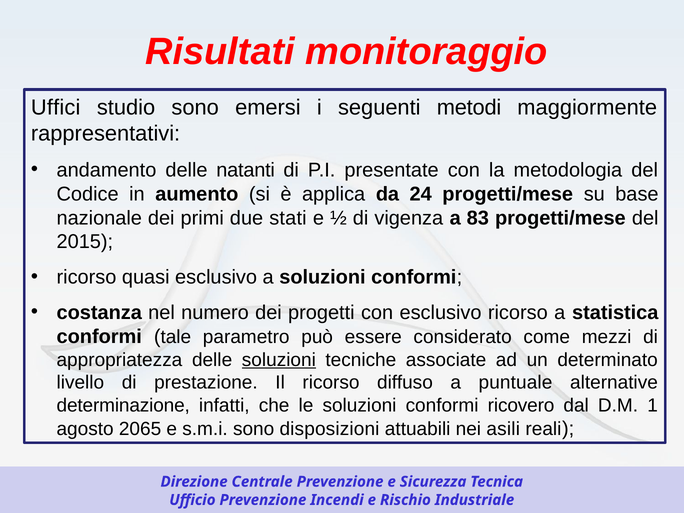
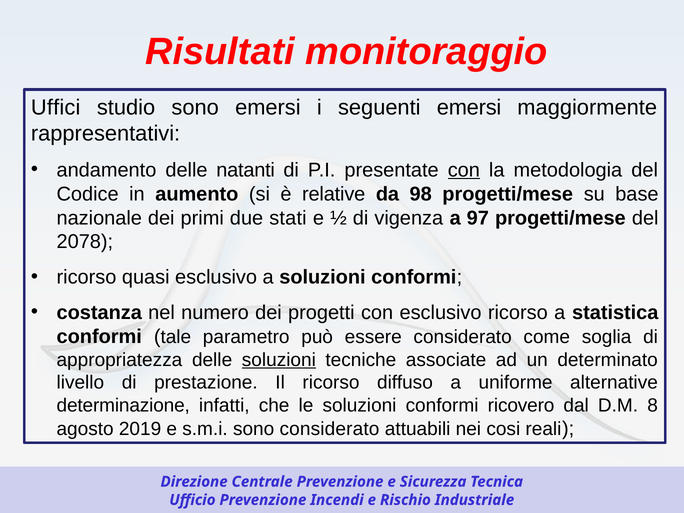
seguenti metodi: metodi -> emersi
con at (464, 170) underline: none -> present
applica: applica -> relative
24: 24 -> 98
83: 83 -> 97
2015: 2015 -> 2078
mezzi: mezzi -> soglia
puntuale: puntuale -> uniforme
1: 1 -> 8
2065: 2065 -> 2019
sono disposizioni: disposizioni -> considerato
asili: asili -> cosi
